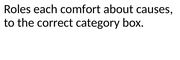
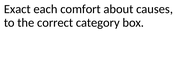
Roles: Roles -> Exact
